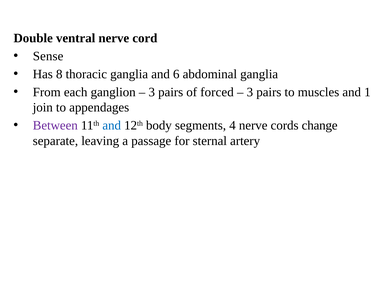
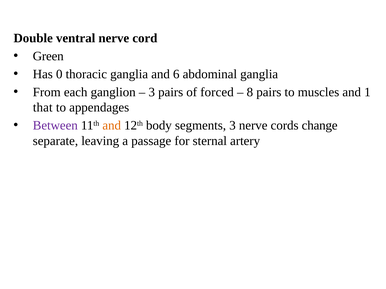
Sense: Sense -> Green
8: 8 -> 0
3 at (250, 92): 3 -> 8
join: join -> that
and at (112, 126) colour: blue -> orange
segments 4: 4 -> 3
